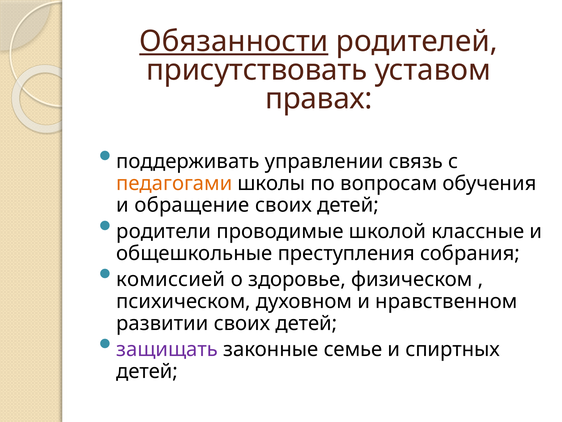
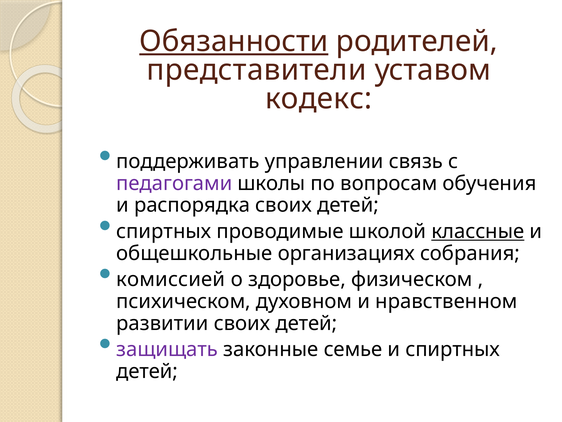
присутствовать: присутствовать -> представители
правах: правах -> кодекс
педагогами colour: orange -> purple
обращение: обращение -> распорядка
родители at (164, 231): родители -> спиртных
классные underline: none -> present
преступления: преступления -> организациях
